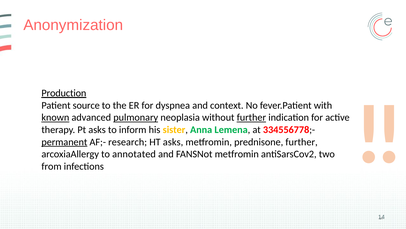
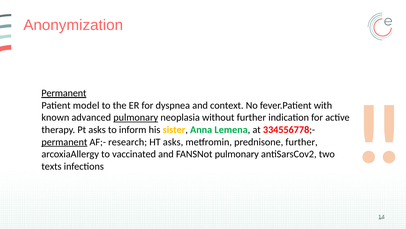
Production at (64, 93): Production -> Permanent
source: source -> model
known underline: present -> none
further at (251, 117) underline: present -> none
annotated: annotated -> vaccinated
FANSNot metfromin: metfromin -> pulmonary
from: from -> texts
